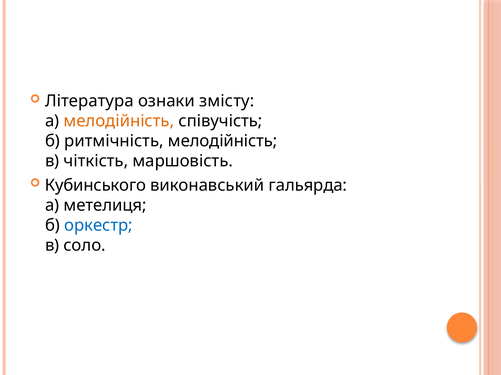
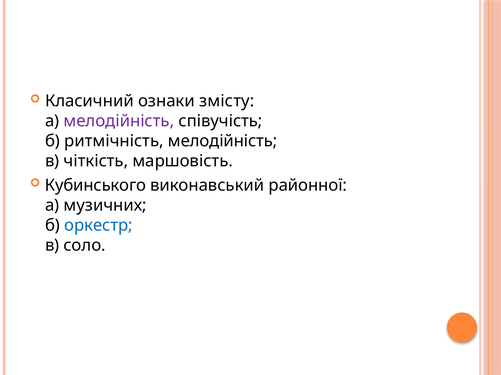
Література: Література -> Класичний
мелодійність at (119, 121) colour: orange -> purple
гальярда: гальярда -> районної
метелиця: метелиця -> музичних
